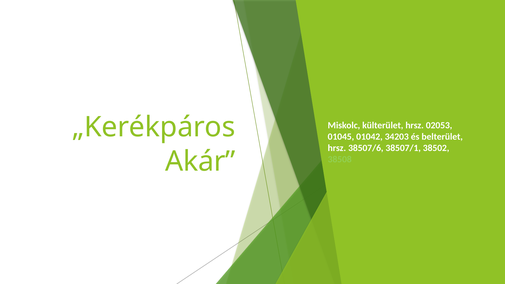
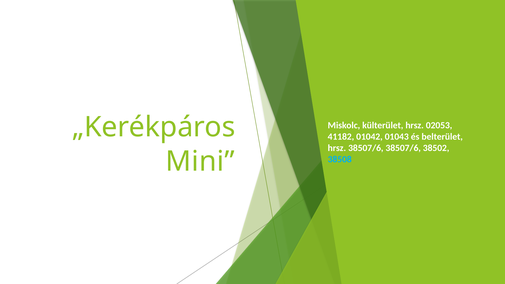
01045: 01045 -> 41182
34203: 34203 -> 01043
38507/6 38507/1: 38507/1 -> 38507/6
Akár: Akár -> Mini
38508 colour: light green -> light blue
